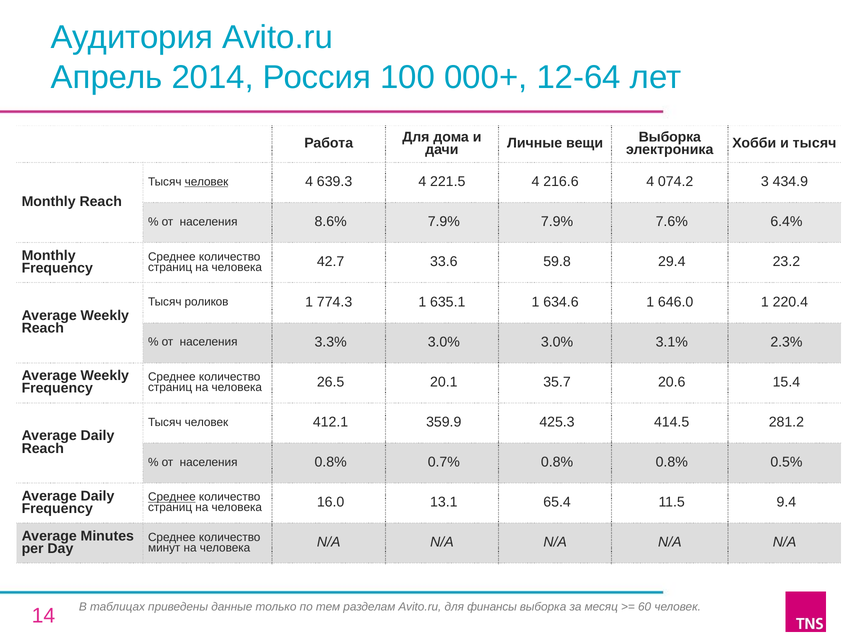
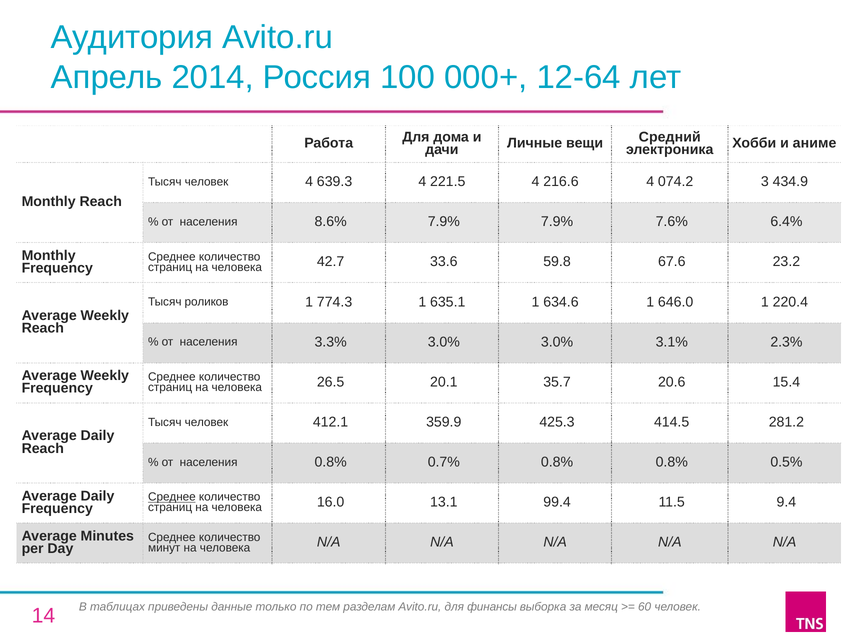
вещи Выборка: Выборка -> Средний
и тысяч: тысяч -> аниме
человек at (207, 182) underline: present -> none
29.4: 29.4 -> 67.6
65.4: 65.4 -> 99.4
